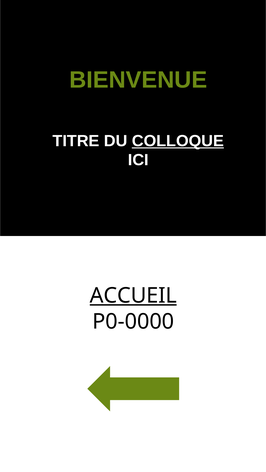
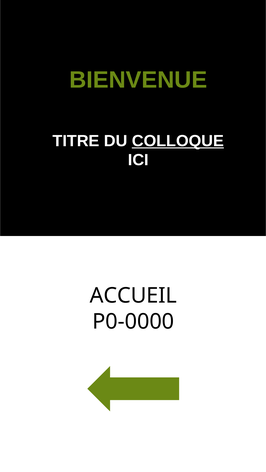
ACCUEIL underline: present -> none
